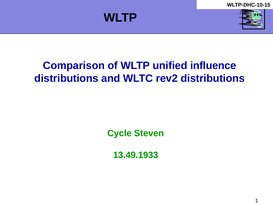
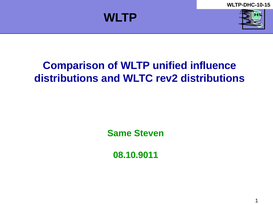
Cycle: Cycle -> Same
13.49.1933: 13.49.1933 -> 08.10.9011
